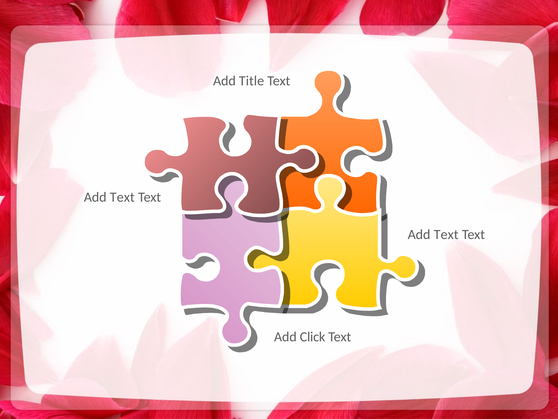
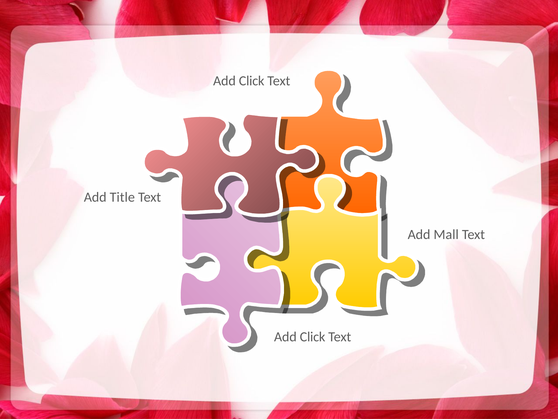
Title at (252, 81): Title -> Click
Text at (122, 197): Text -> Title
Text at (446, 234): Text -> Mall
